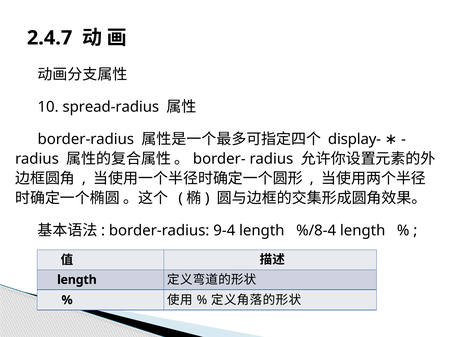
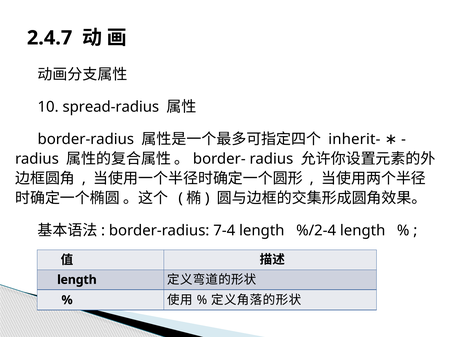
display-: display- -> inherit-
9-4: 9-4 -> 7-4
%/8-4: %/8-4 -> %/2-4
